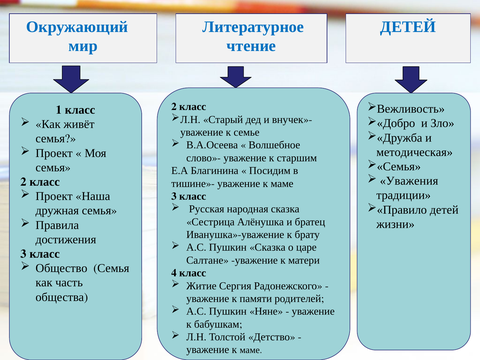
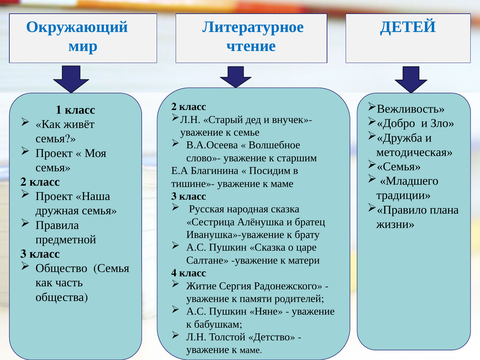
Уважения: Уважения -> Младшего
детей at (444, 210): детей -> плана
достижения: достижения -> предметной
